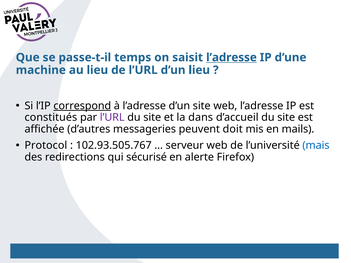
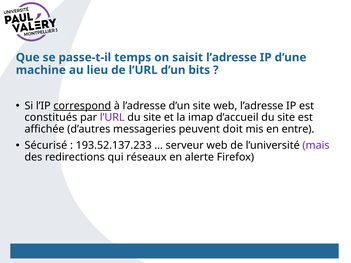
l’adresse at (231, 58) underline: present -> none
d’un lieu: lieu -> bits
dans: dans -> imap
mails: mails -> entre
Protocol: Protocol -> Sécurisé
102.93.505.767: 102.93.505.767 -> 193.52.137.233
mais colour: blue -> purple
sécurisé: sécurisé -> réseaux
